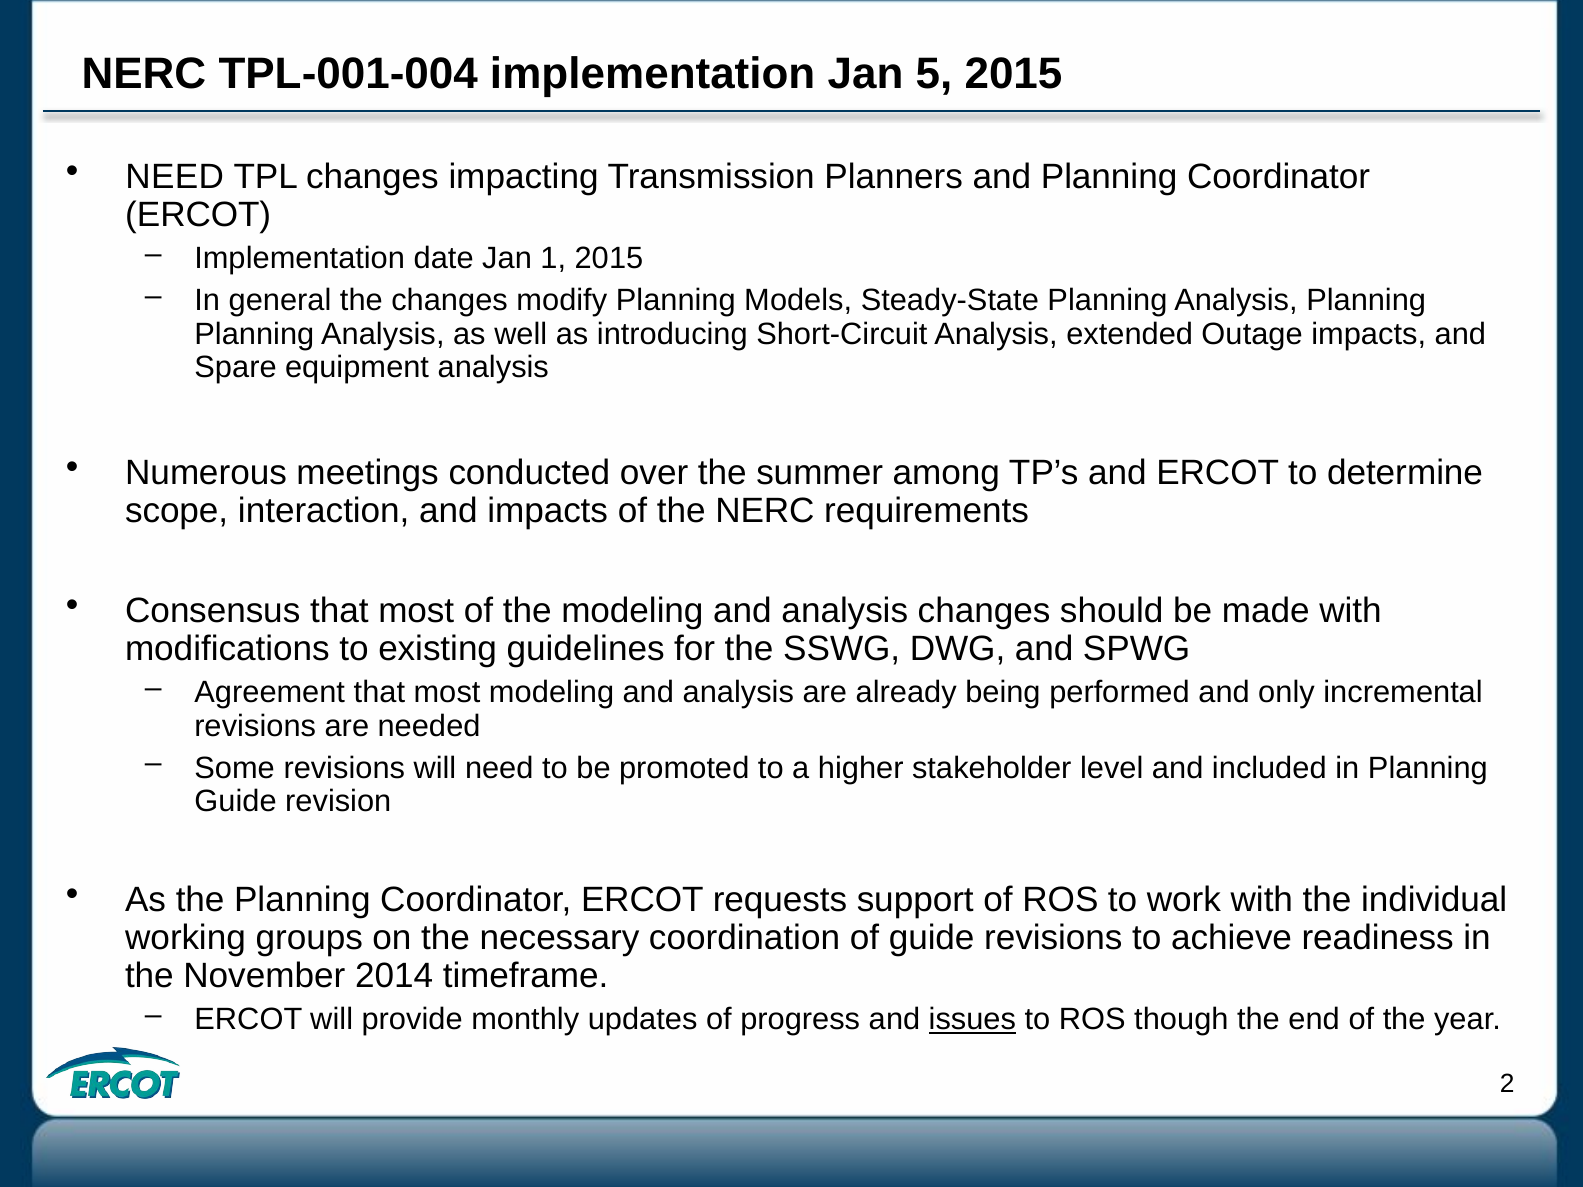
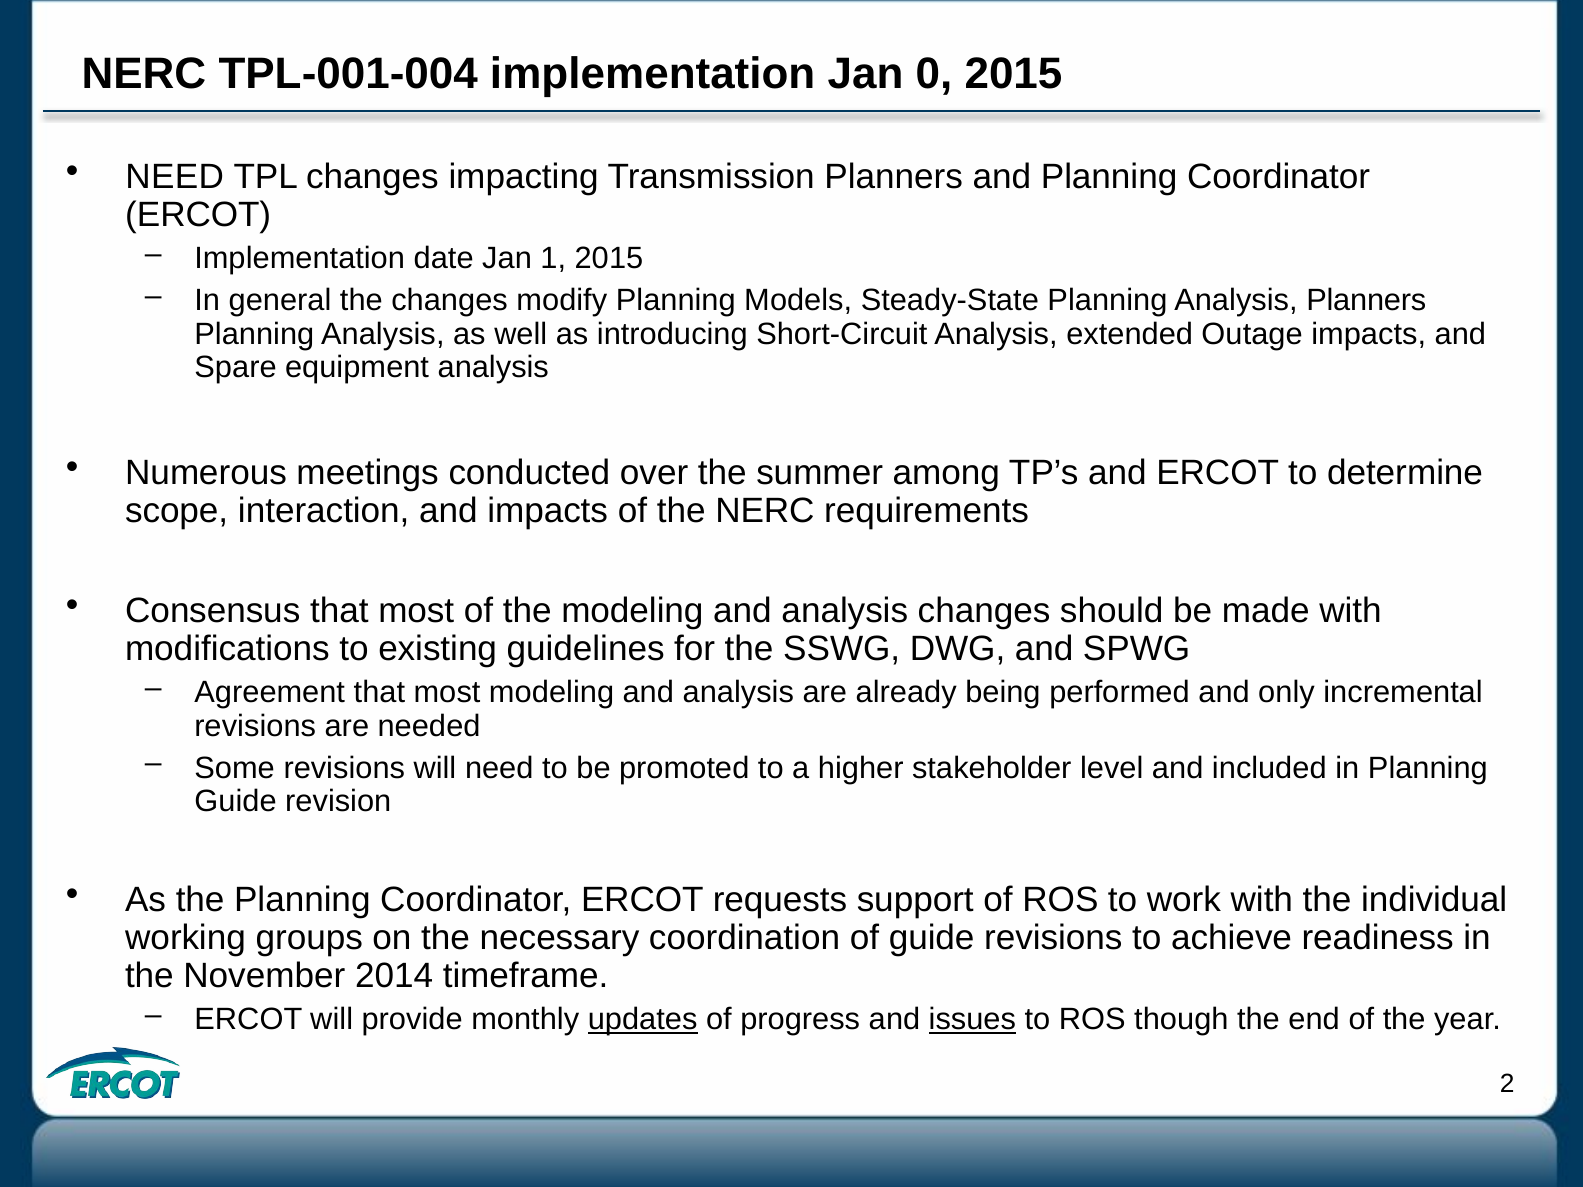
5: 5 -> 0
Analysis Planning: Planning -> Planners
updates underline: none -> present
